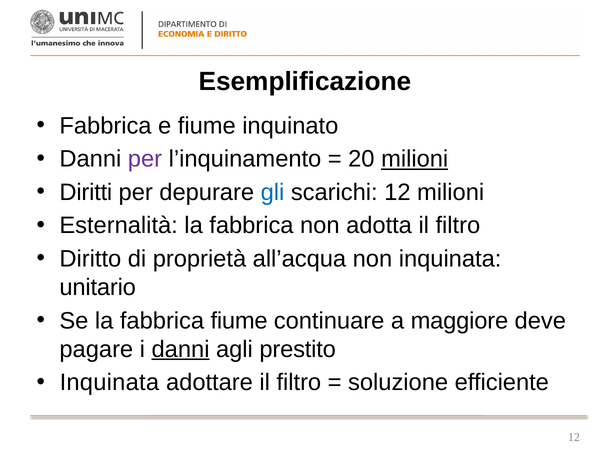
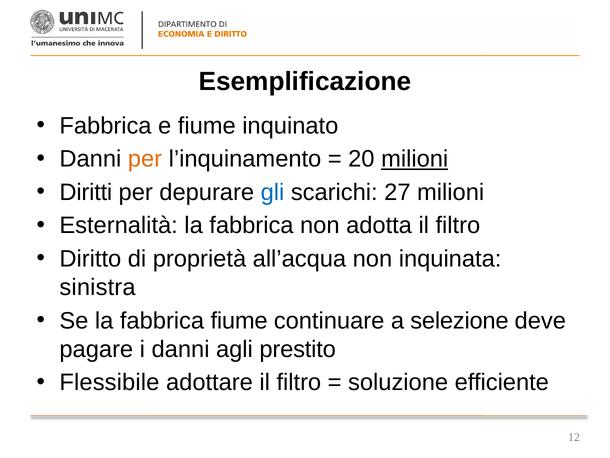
per at (145, 159) colour: purple -> orange
scarichi 12: 12 -> 27
unitario: unitario -> sinistra
maggiore: maggiore -> selezione
danni at (181, 349) underline: present -> none
Inquinata at (109, 382): Inquinata -> Flessibile
